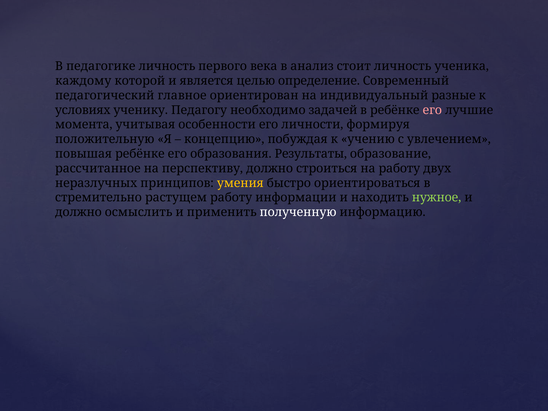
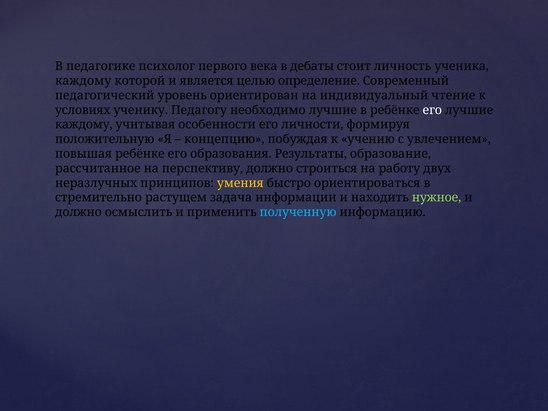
педагогике личность: личность -> психолог
анализ: анализ -> дебаты
главное: главное -> уровень
разные: разные -> чтение
необходимо задачей: задачей -> лучшие
его at (432, 110) colour: pink -> white
момента at (84, 125): момента -> каждому
растущем работу: работу -> задача
полученную colour: white -> light blue
